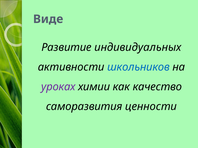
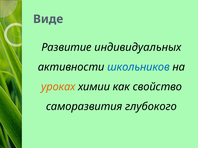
уроках colour: purple -> orange
качество: качество -> свойство
ценности: ценности -> глубокого
